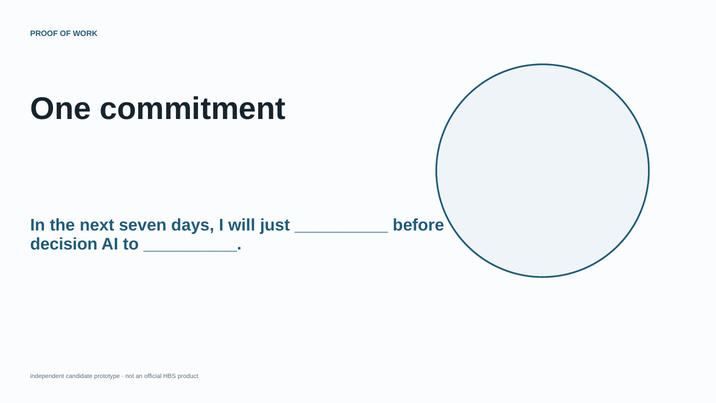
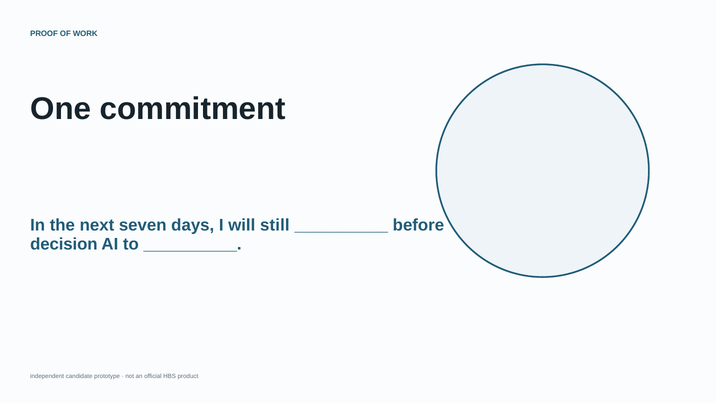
just: just -> still
